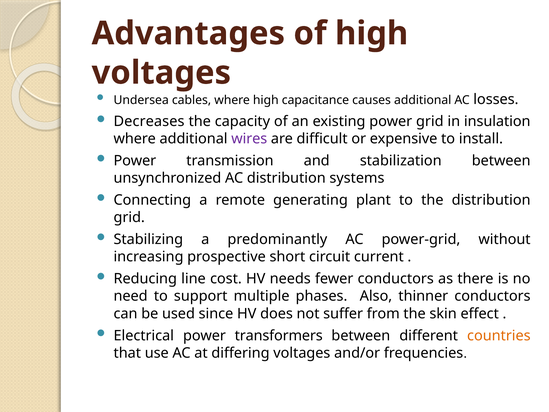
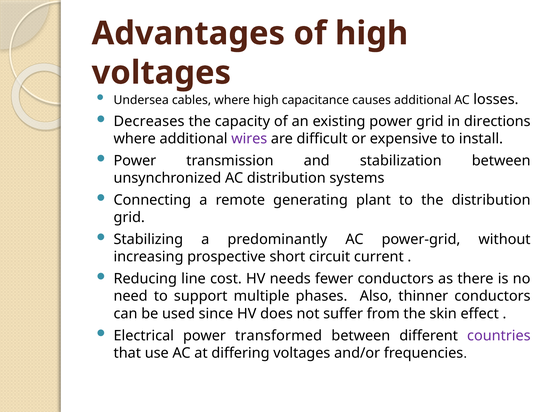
insulation: insulation -> directions
transformers: transformers -> transformed
countries colour: orange -> purple
